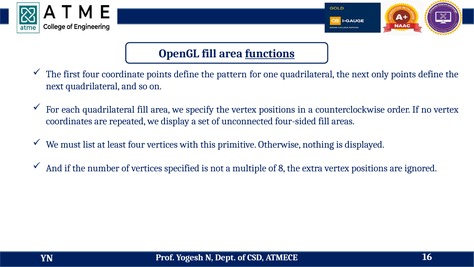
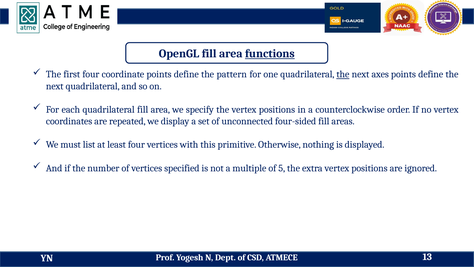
the at (343, 74) underline: none -> present
only: only -> axes
8: 8 -> 5
16: 16 -> 13
